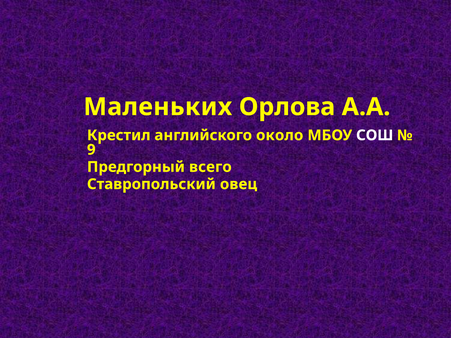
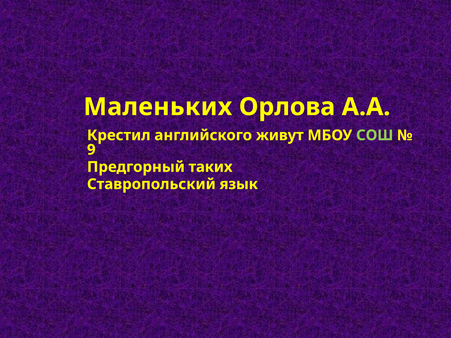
около: около -> живут
СОШ colour: white -> light green
всего: всего -> таких
овец: овец -> язык
